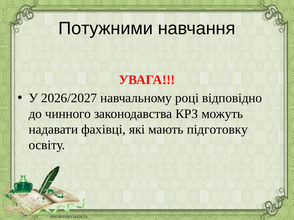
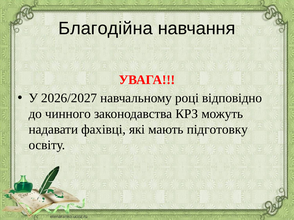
Потужними: Потужними -> Благодійна
